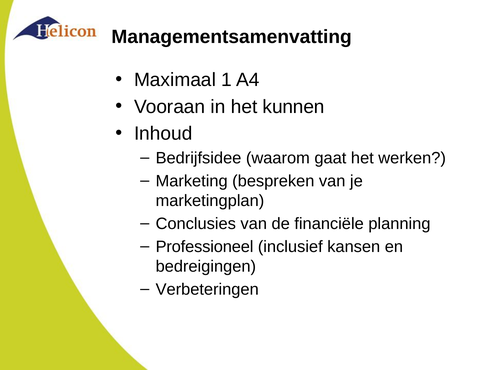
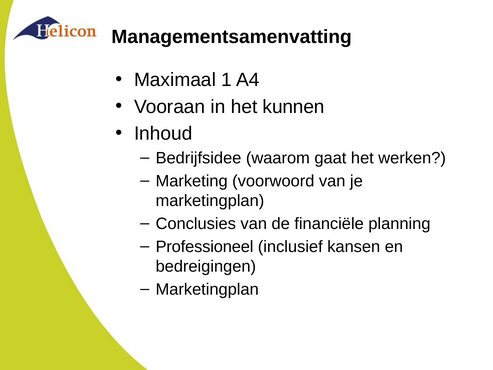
bespreken: bespreken -> voorwoord
Verbeteringen at (207, 289): Verbeteringen -> Marketingplan
